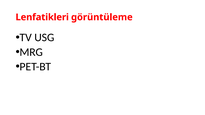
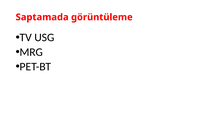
Lenfatikleri: Lenfatikleri -> Saptamada
